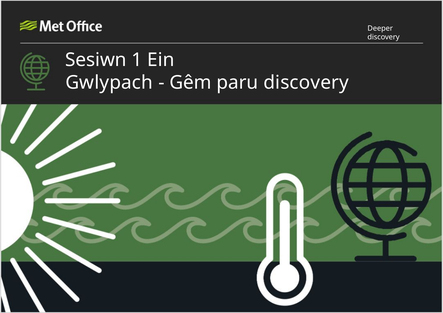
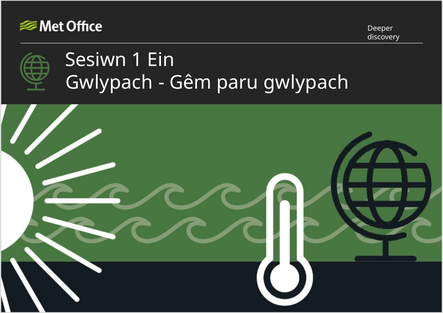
paru discovery: discovery -> gwlypach
